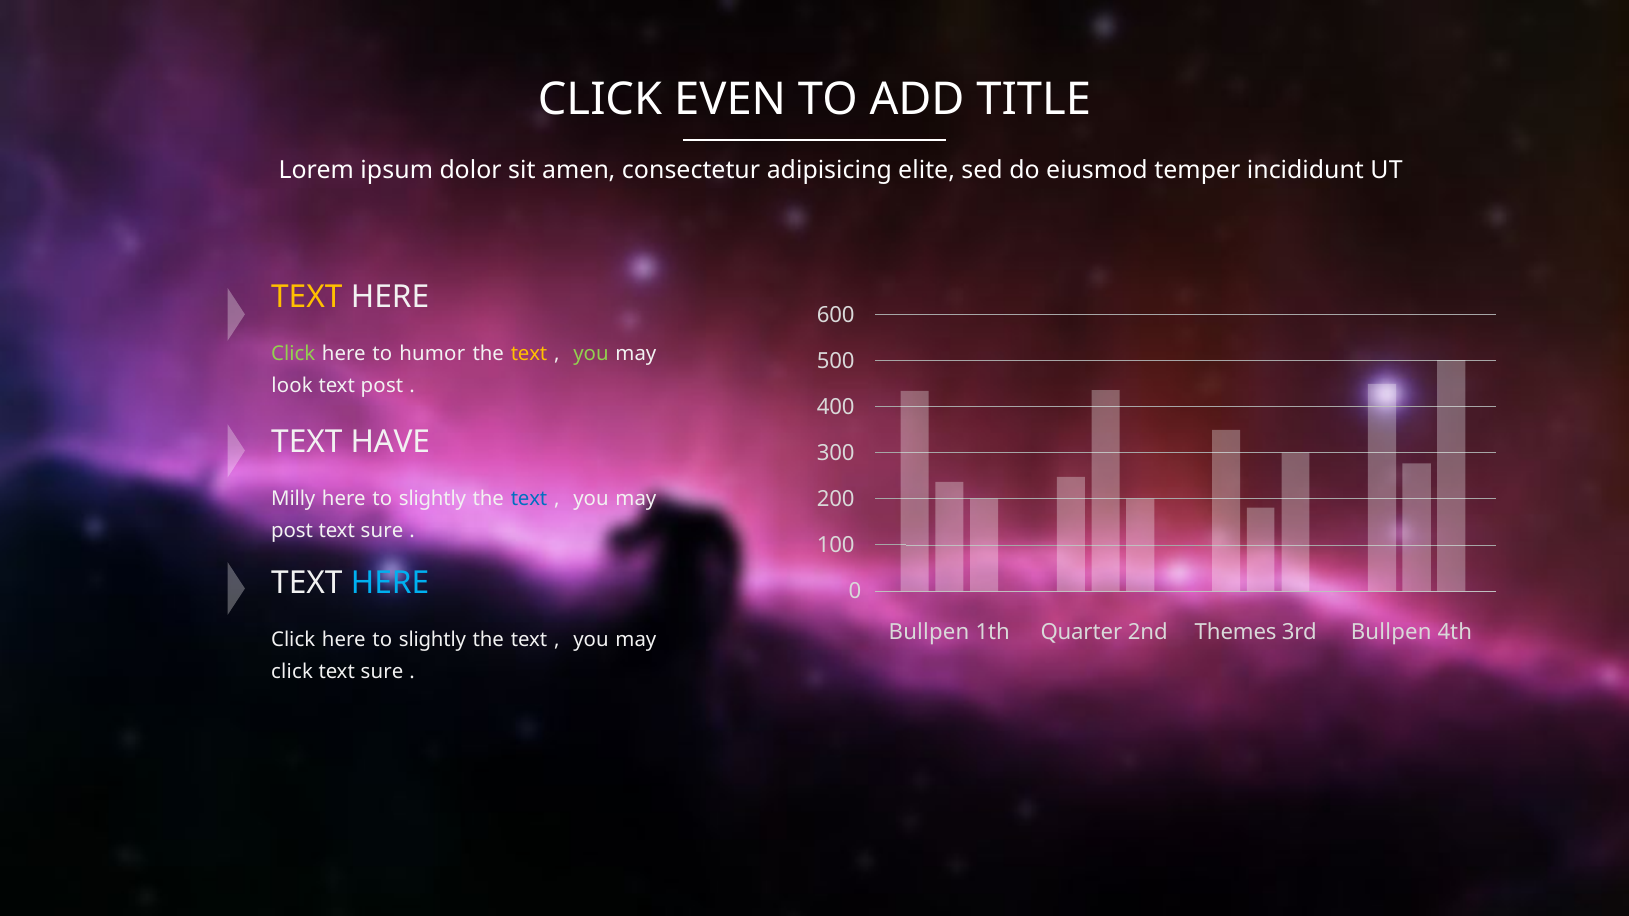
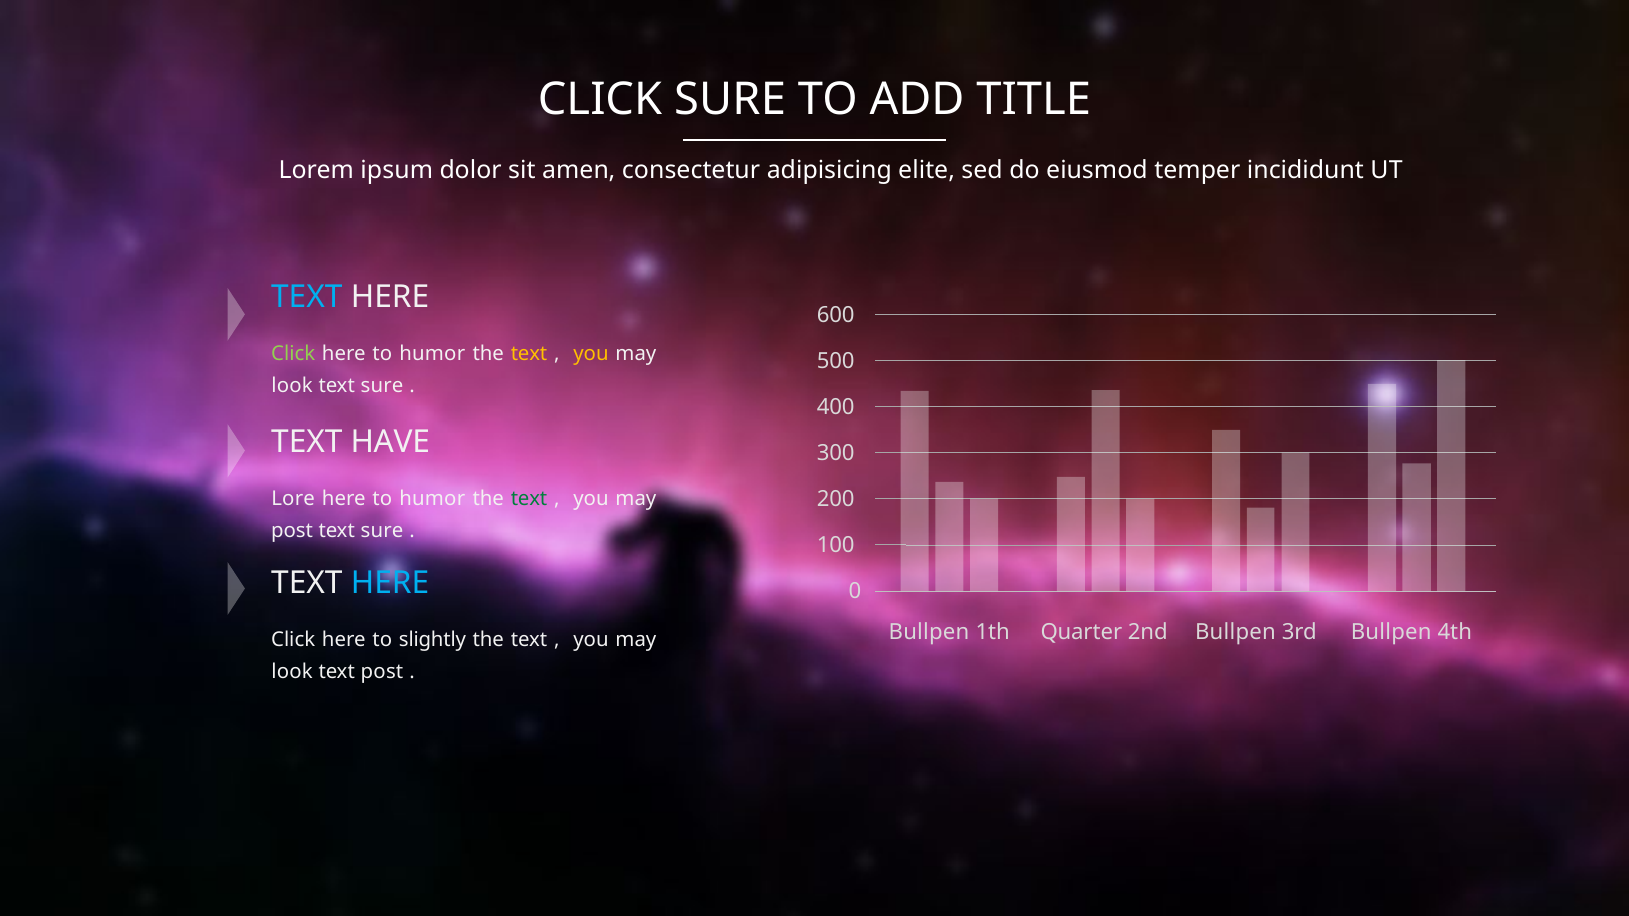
CLICK EVEN: EVEN -> SURE
TEXT at (307, 297) colour: yellow -> light blue
you at (591, 354) colour: light green -> yellow
post at (382, 385): post -> sure
Milly: Milly -> Lore
slightly at (432, 499): slightly -> humor
text at (529, 499) colour: blue -> green
2nd Themes: Themes -> Bullpen
click at (292, 672): click -> look
sure at (382, 672): sure -> post
